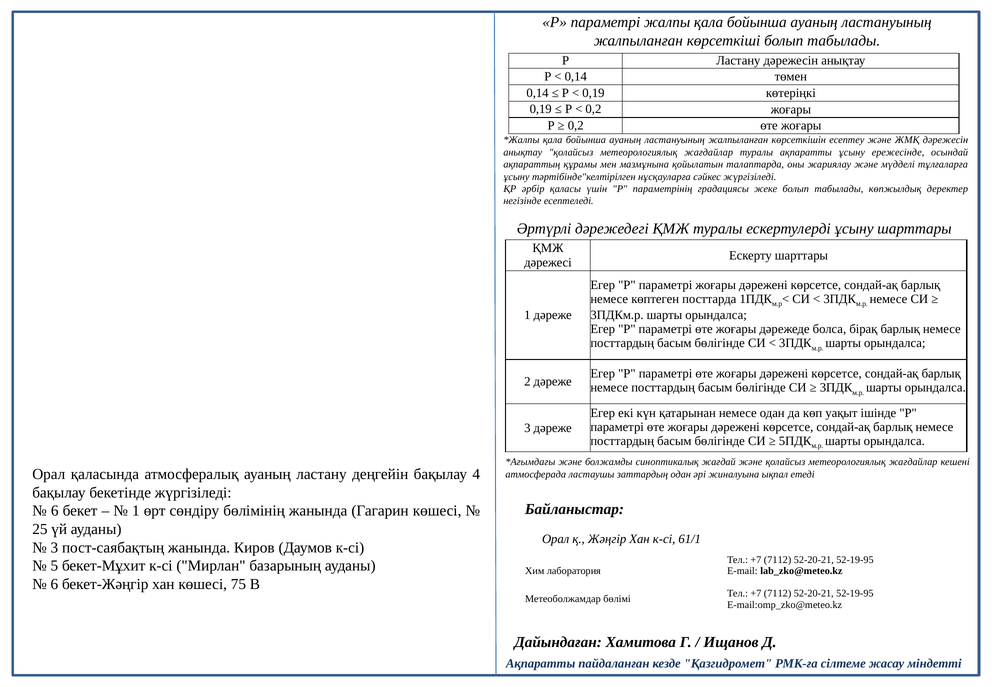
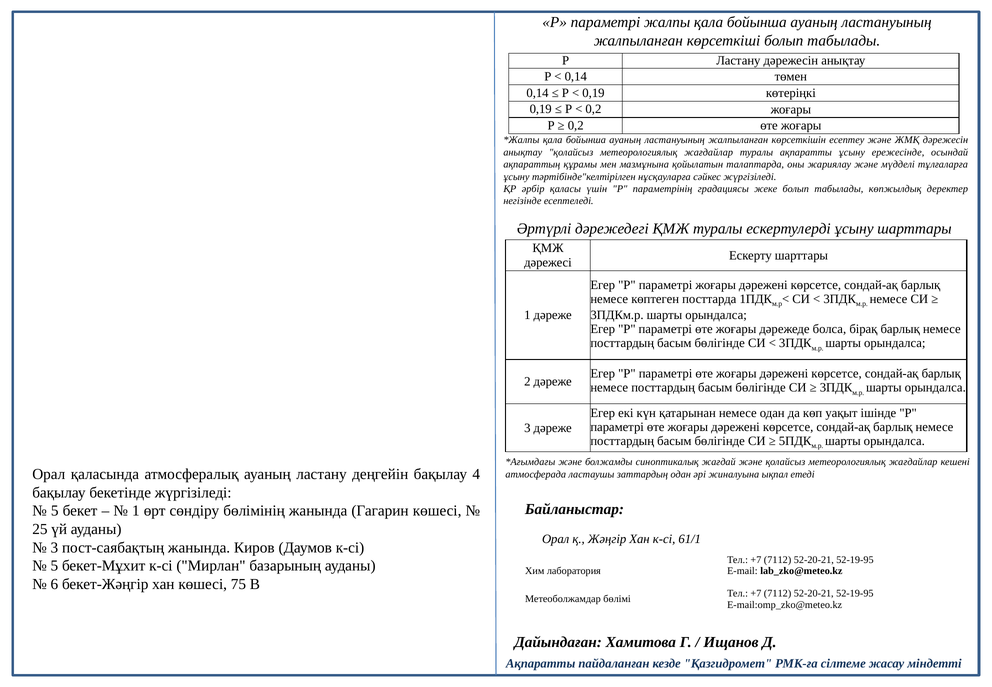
6 at (55, 511): 6 -> 5
